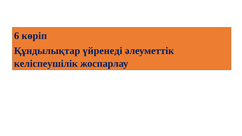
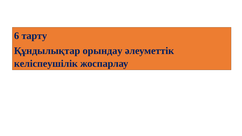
көріп: көріп -> тарту
үйренеді: үйренеді -> орындау
